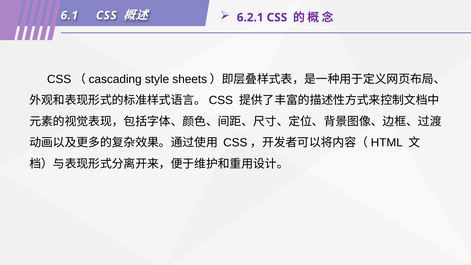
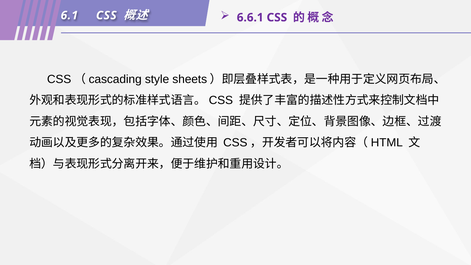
6.2.1: 6.2.1 -> 6.6.1
